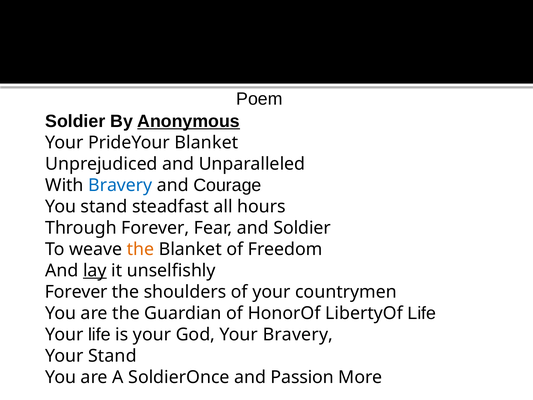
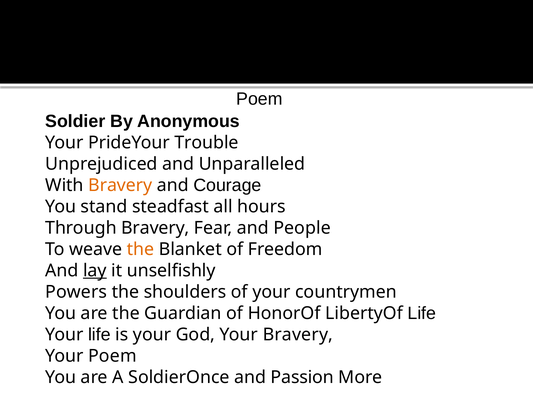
Anonymous underline: present -> none
Blanket at (206, 142): Blanket -> Trouble
Bravery at (120, 185) colour: blue -> orange
Through Forever: Forever -> Bravery
and Soldier: Soldier -> People
Forever at (76, 292): Forever -> Powers
Your Stand: Stand -> Poem
